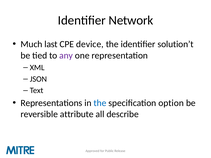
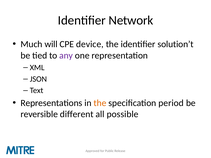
last: last -> will
the at (100, 103) colour: blue -> orange
option: option -> period
attribute: attribute -> different
describe: describe -> possible
